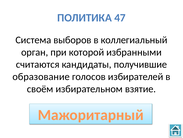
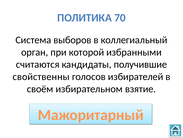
47: 47 -> 70
образование: образование -> свойственны
